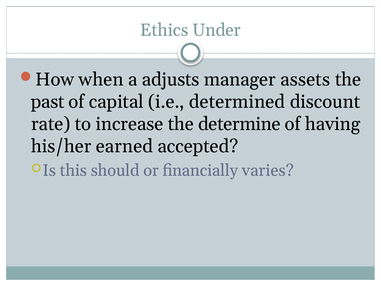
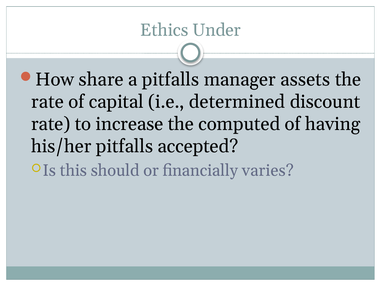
when: when -> share
a adjusts: adjusts -> pitfalls
past at (48, 102): past -> rate
determine: determine -> computed
his/her earned: earned -> pitfalls
